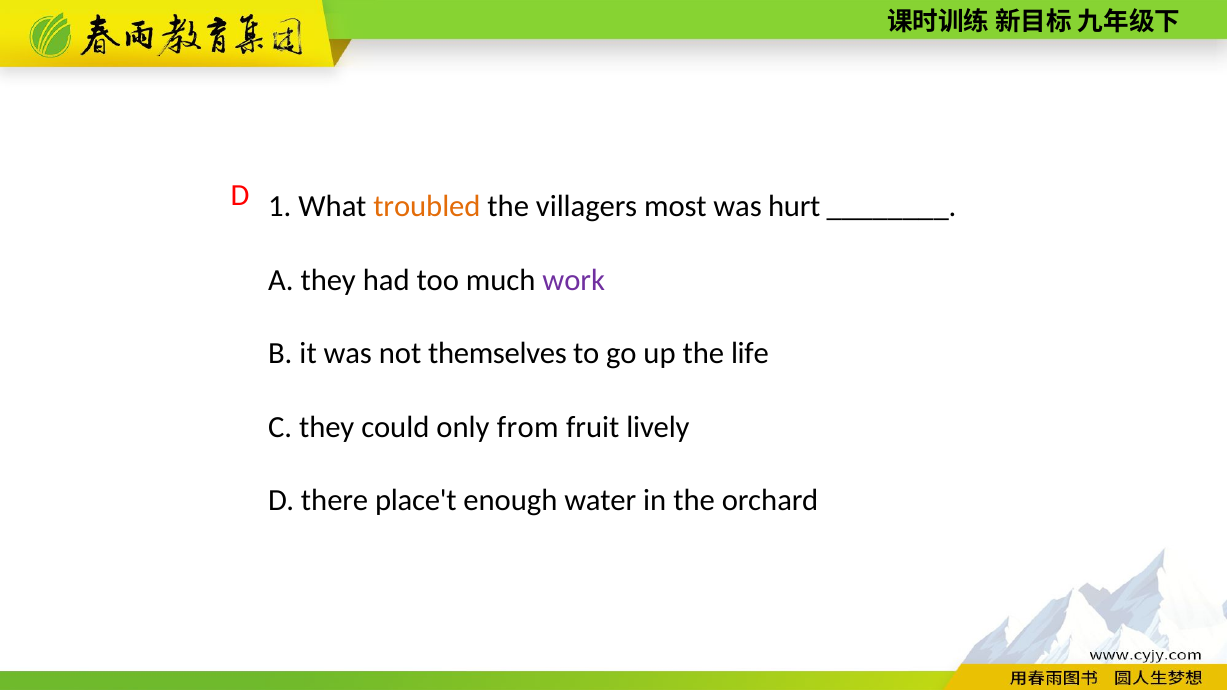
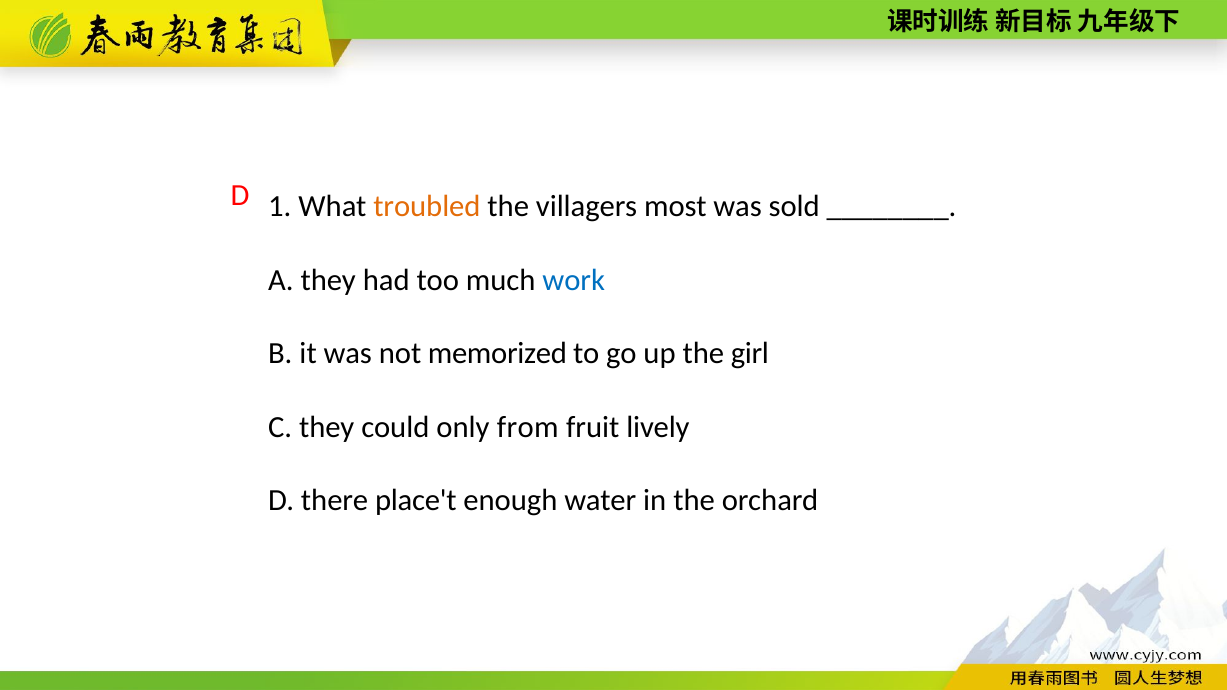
hurt: hurt -> sold
work colour: purple -> blue
themselves: themselves -> memorized
life: life -> girl
